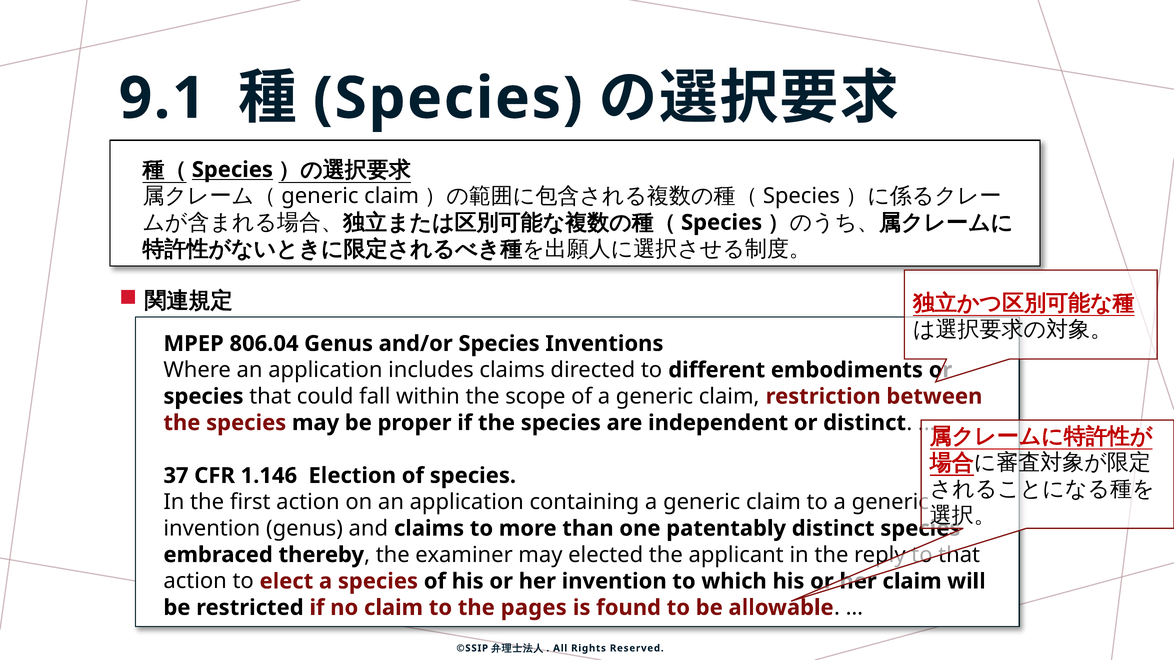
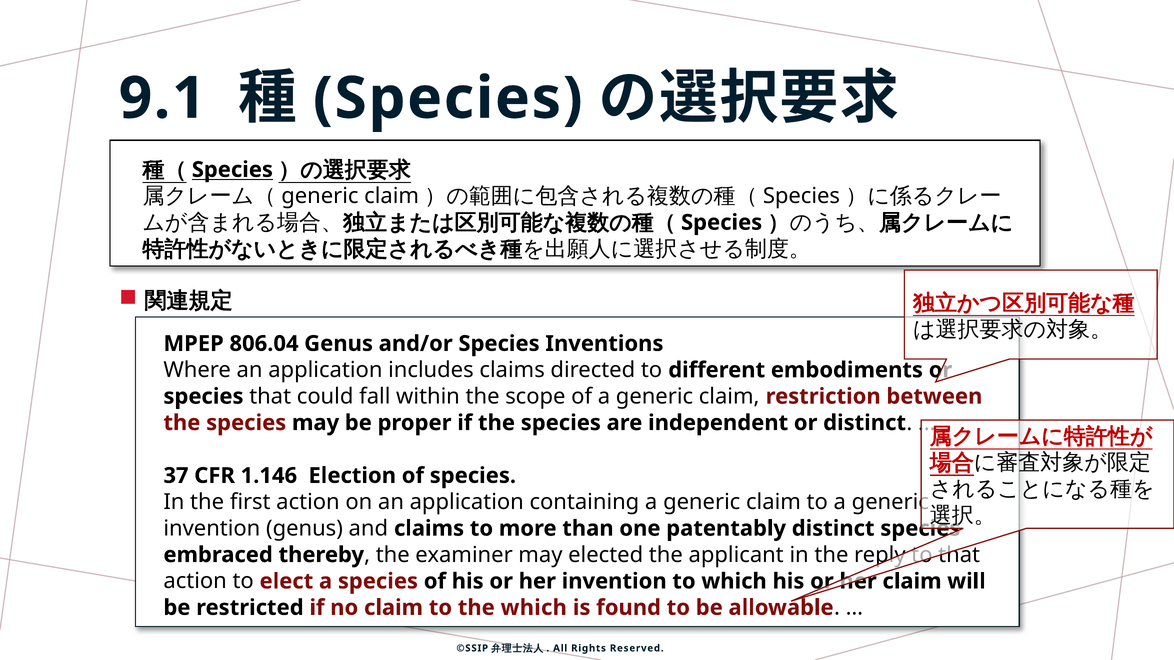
the pages: pages -> which
